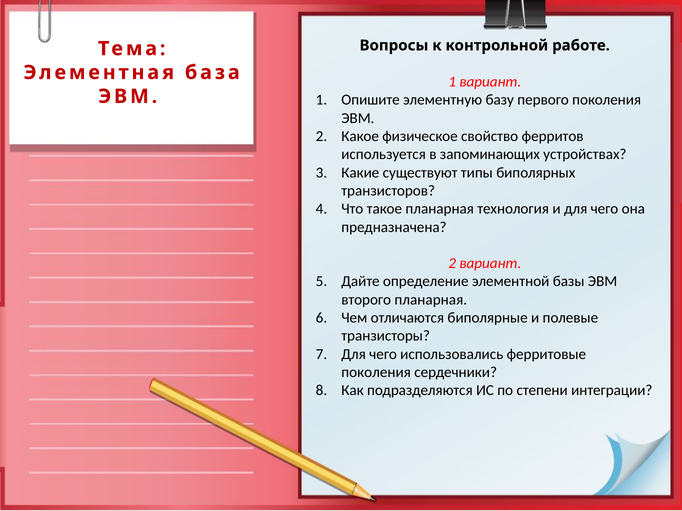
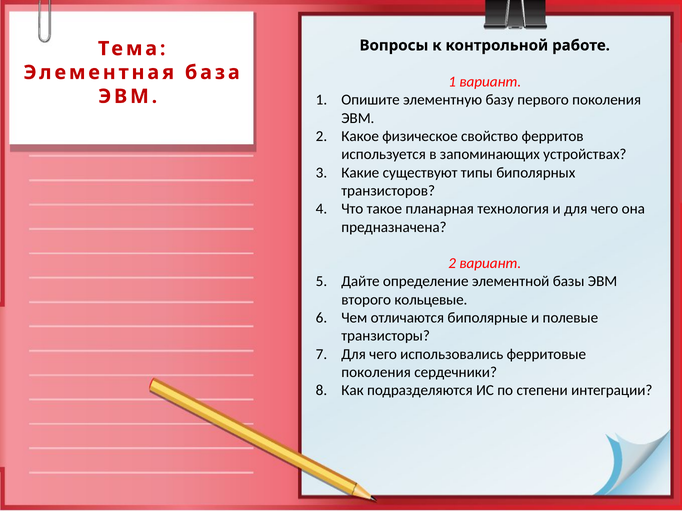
второго планарная: планарная -> кольцевые
